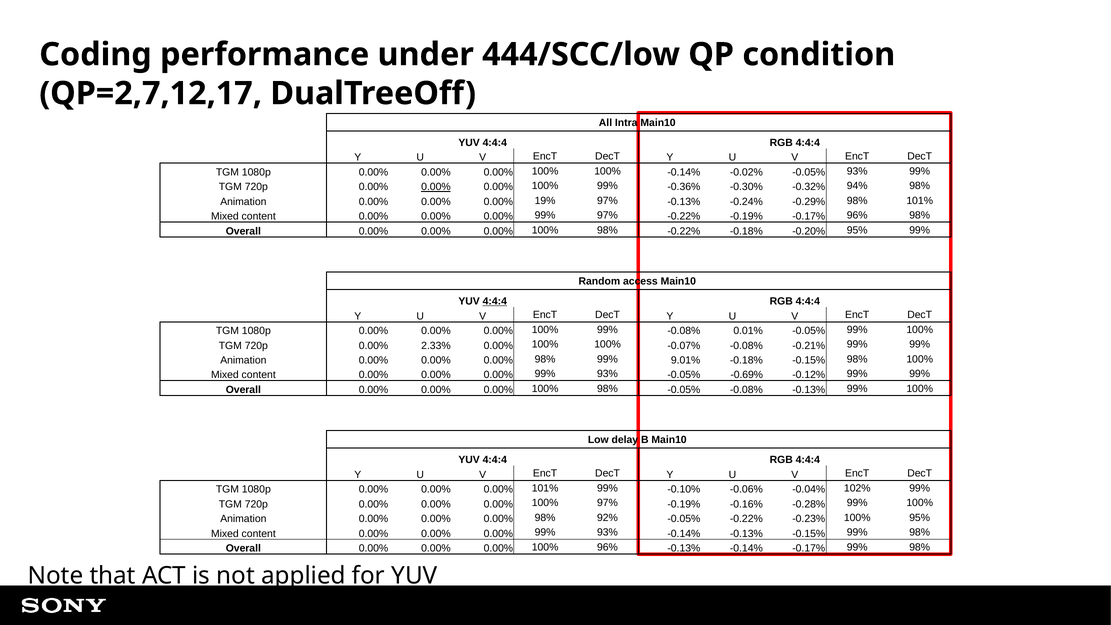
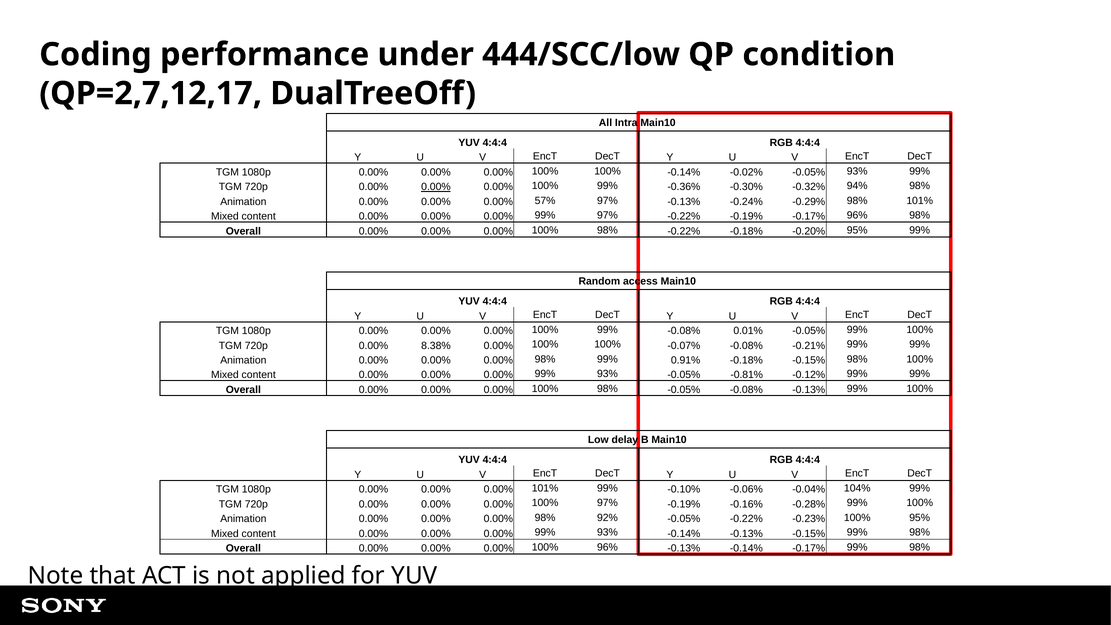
19%: 19% -> 57%
4:4:4 at (495, 301) underline: present -> none
2.33%: 2.33% -> 8.38%
9.01%: 9.01% -> 0.91%
-0.69%: -0.69% -> -0.81%
102%: 102% -> 104%
